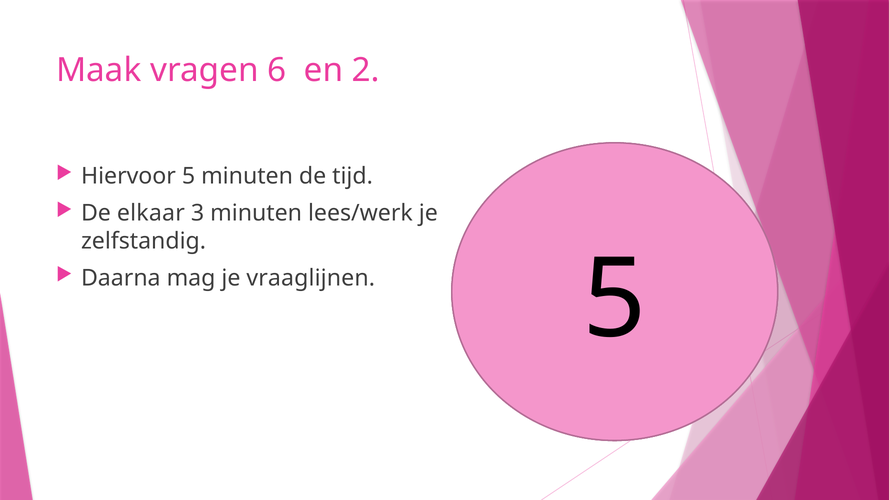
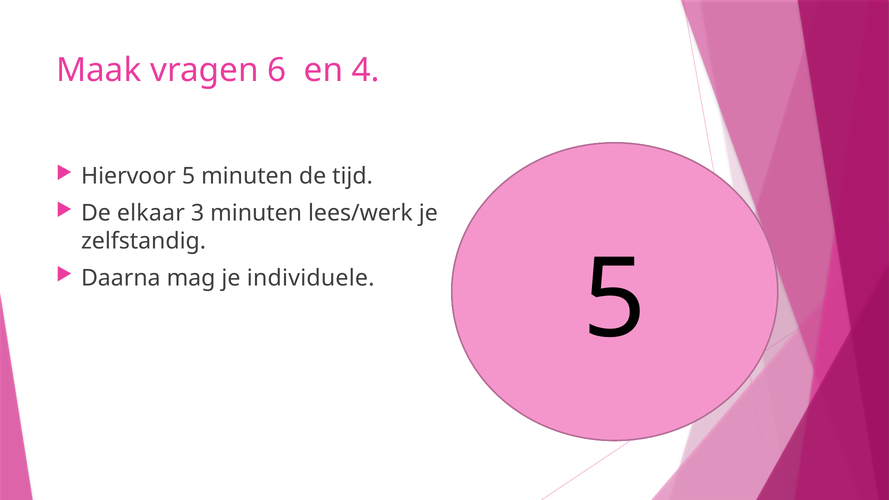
2: 2 -> 4
vraaglijnen: vraaglijnen -> individuele
